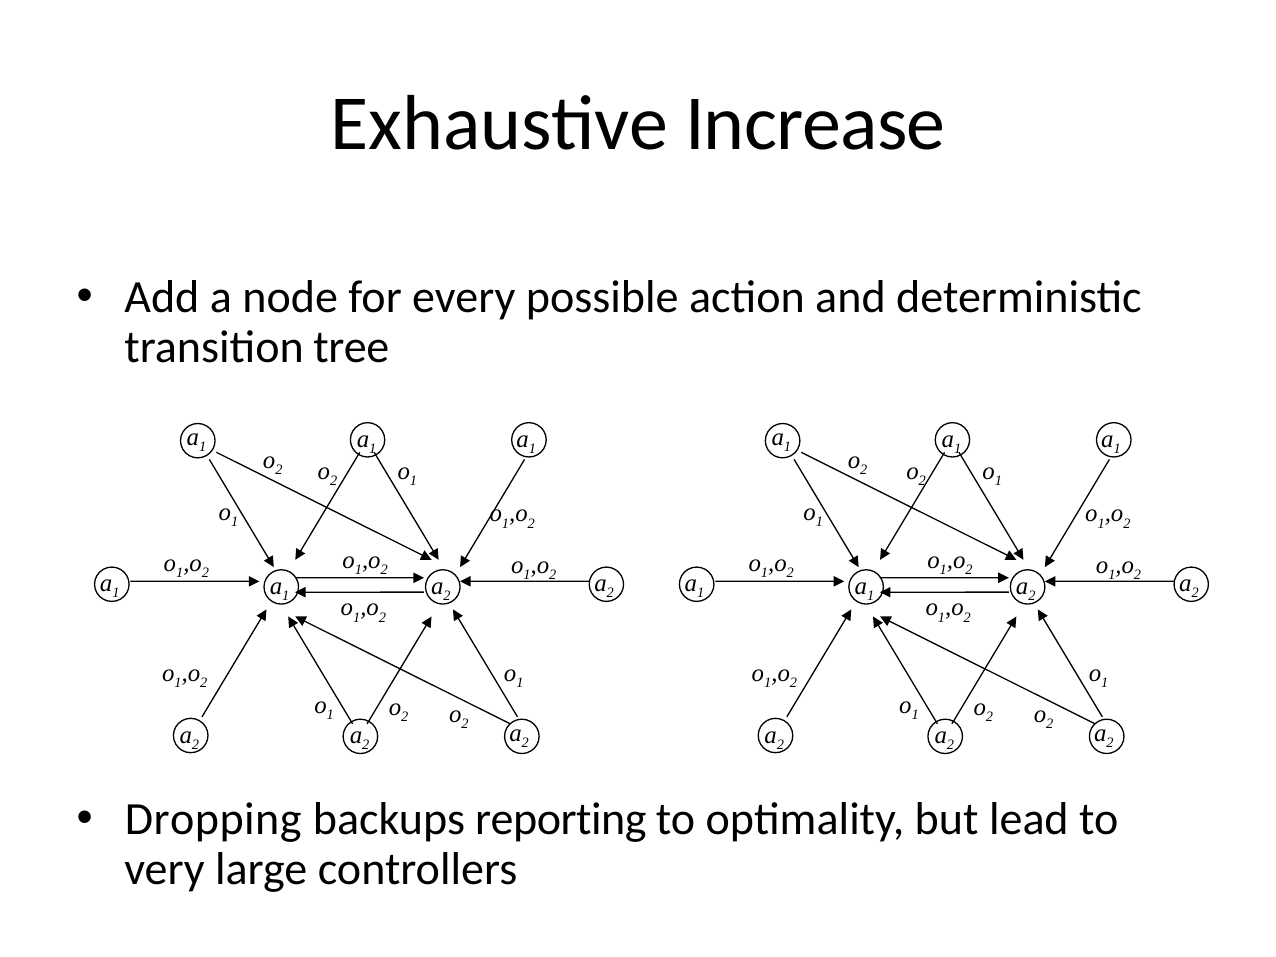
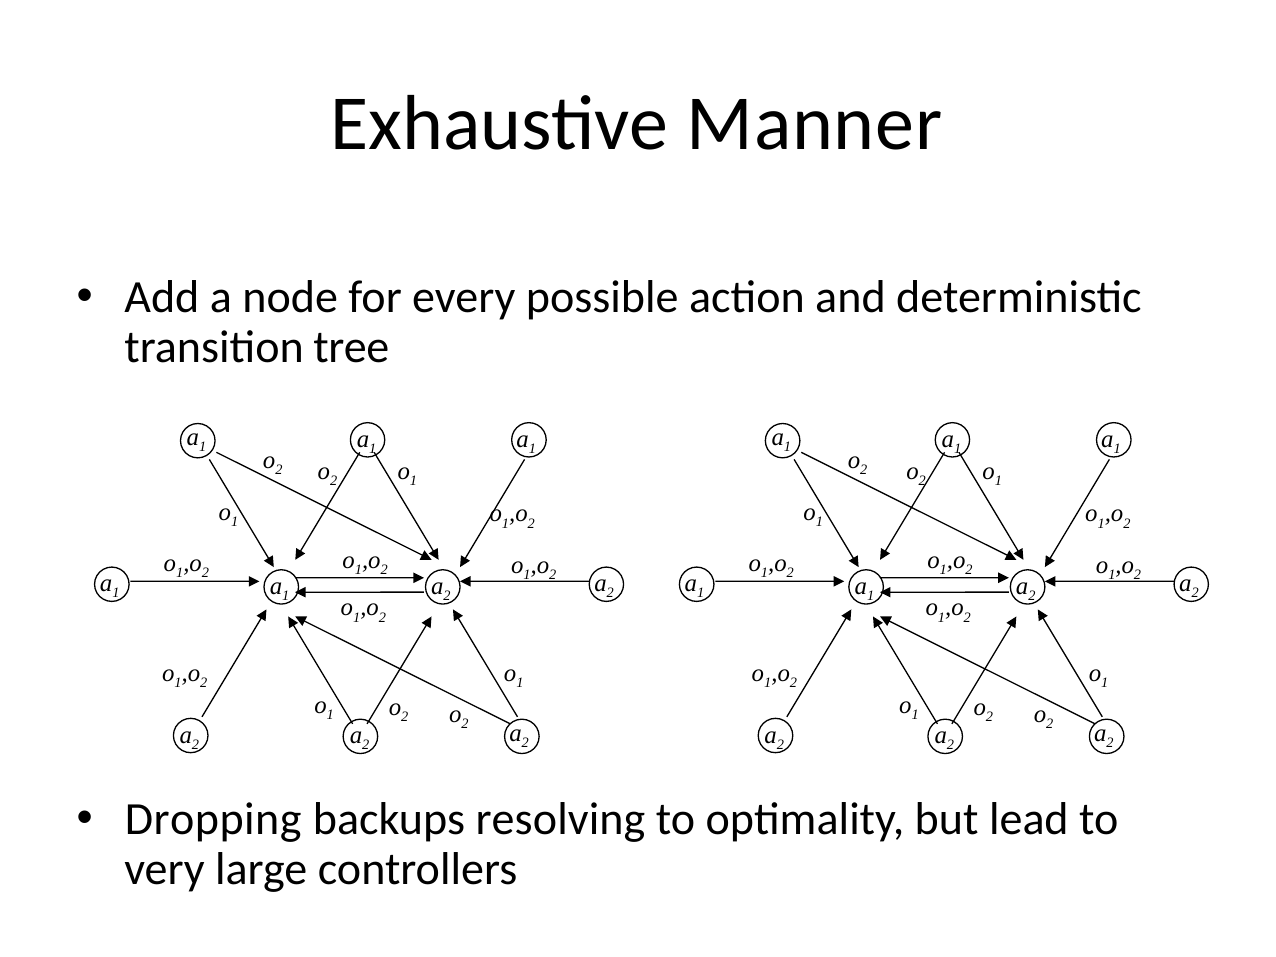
Increase: Increase -> Manner
reporting: reporting -> resolving
